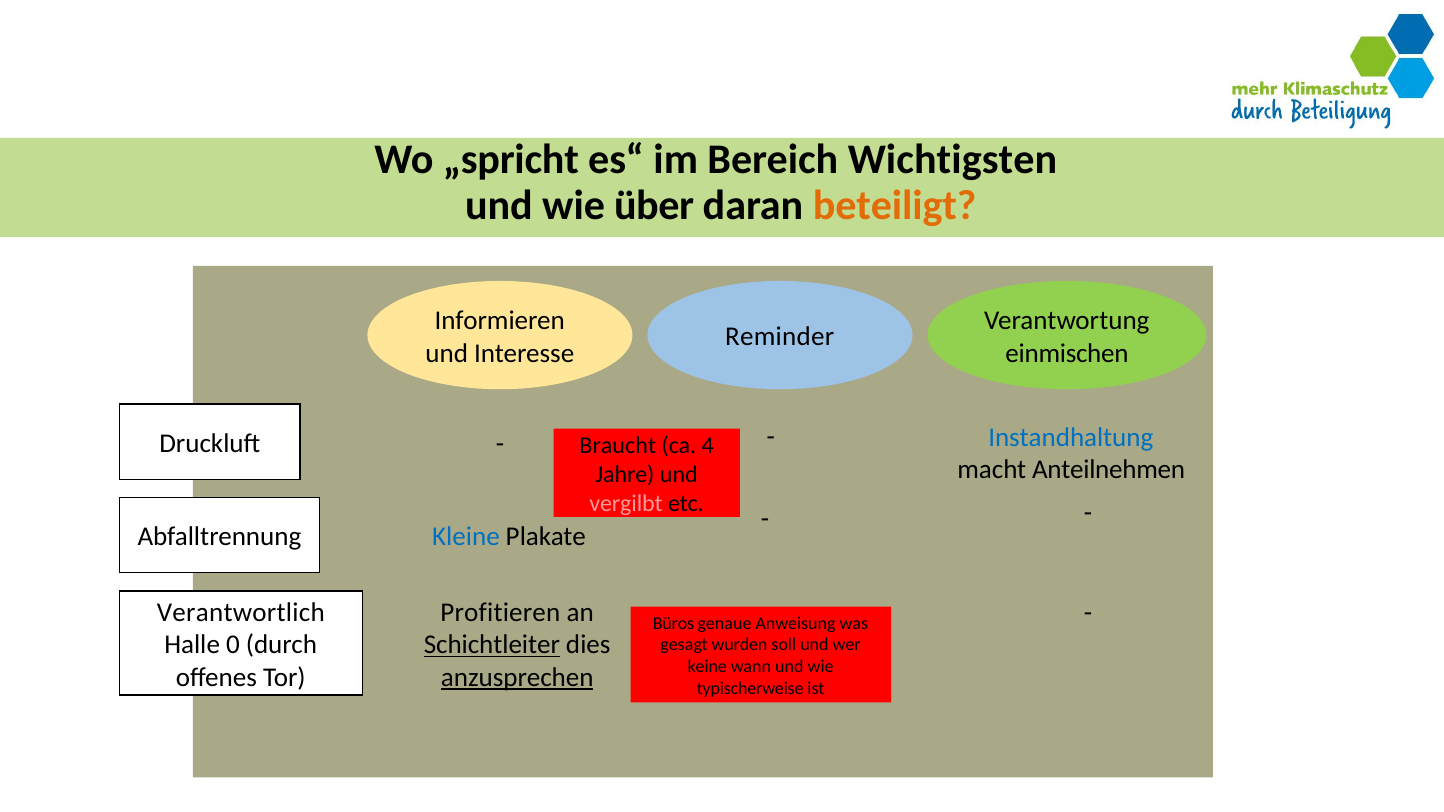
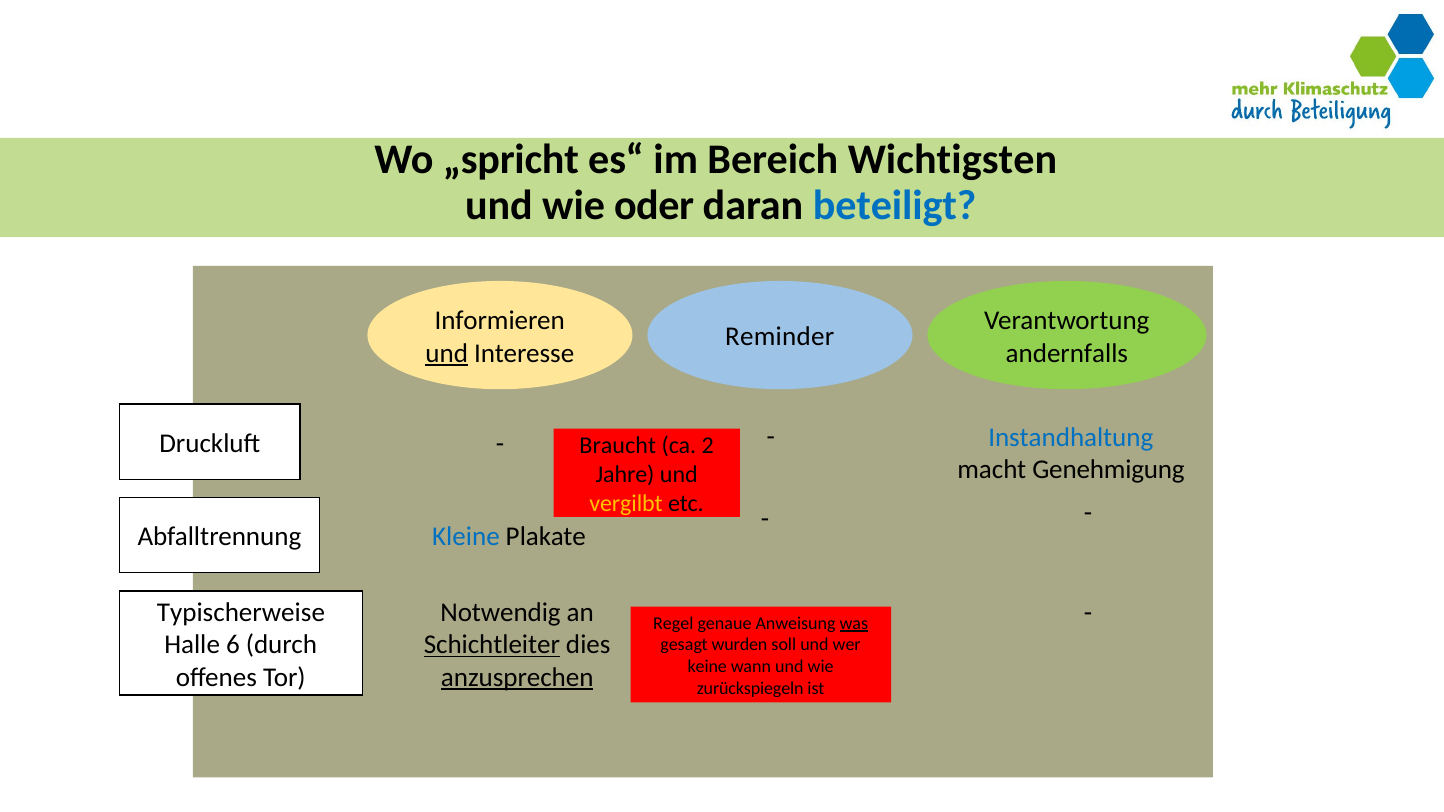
über: über -> oder
beteiligt colour: orange -> blue
und at (447, 353) underline: none -> present
einmischen: einmischen -> andernfalls
4: 4 -> 2
Anteilnehmen: Anteilnehmen -> Genehmigung
vergilbt colour: pink -> yellow
Profitieren: Profitieren -> Notwendig
Verantwortlich: Verantwortlich -> Typischerweise
Büros: Büros -> Regel
was underline: none -> present
0: 0 -> 6
typischerweise: typischerweise -> zurückspiegeln
